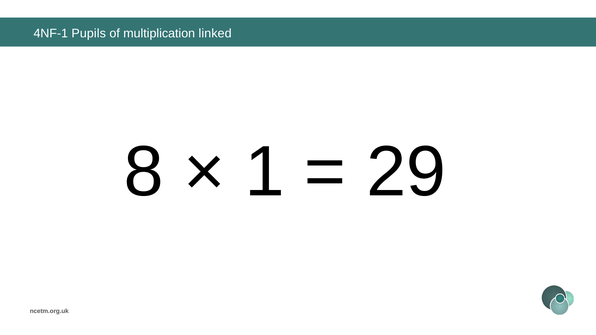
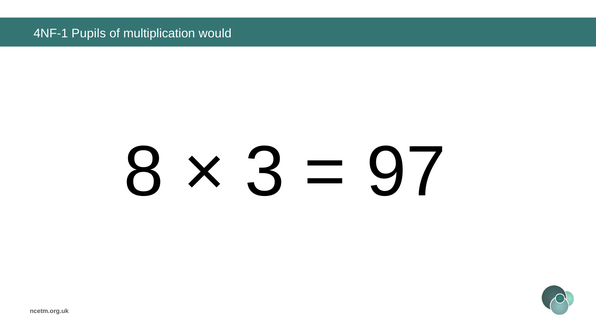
linked: linked -> would
1: 1 -> 3
29: 29 -> 97
